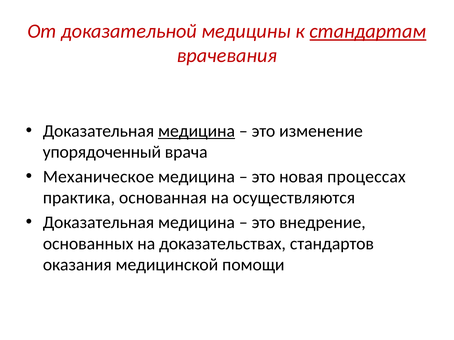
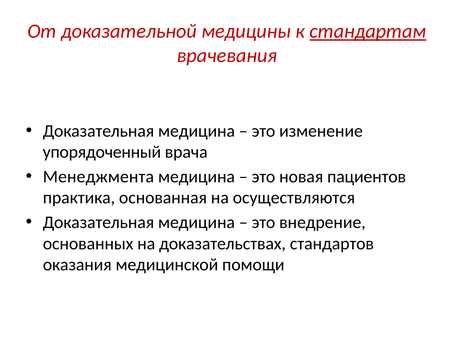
медицина at (197, 131) underline: present -> none
Механическое: Механическое -> Менеджмента
процессах: процессах -> пациентов
